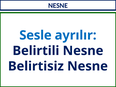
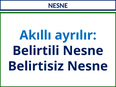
Sesle: Sesle -> Akıllı
